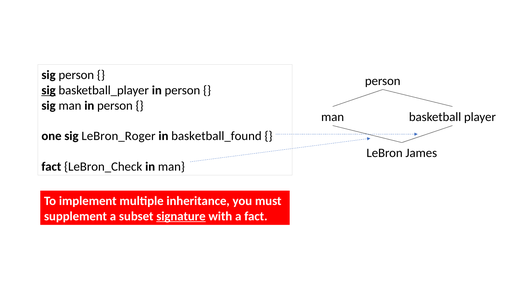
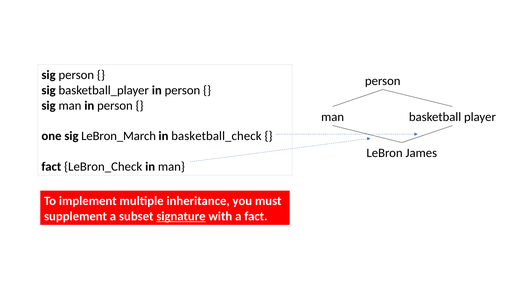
sig at (49, 90) underline: present -> none
LeBron_Roger: LeBron_Roger -> LeBron_March
basketball_found: basketball_found -> basketball_check
